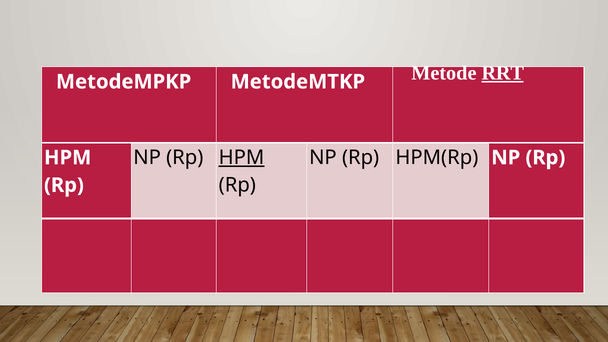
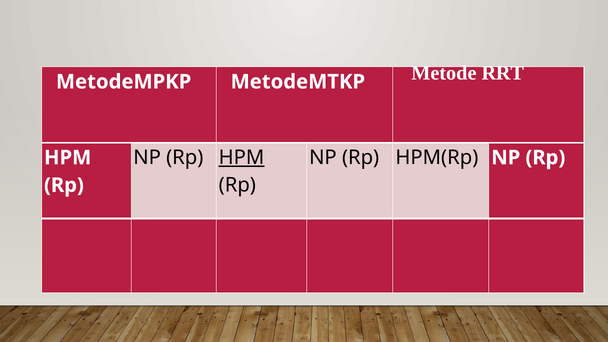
RRT underline: present -> none
